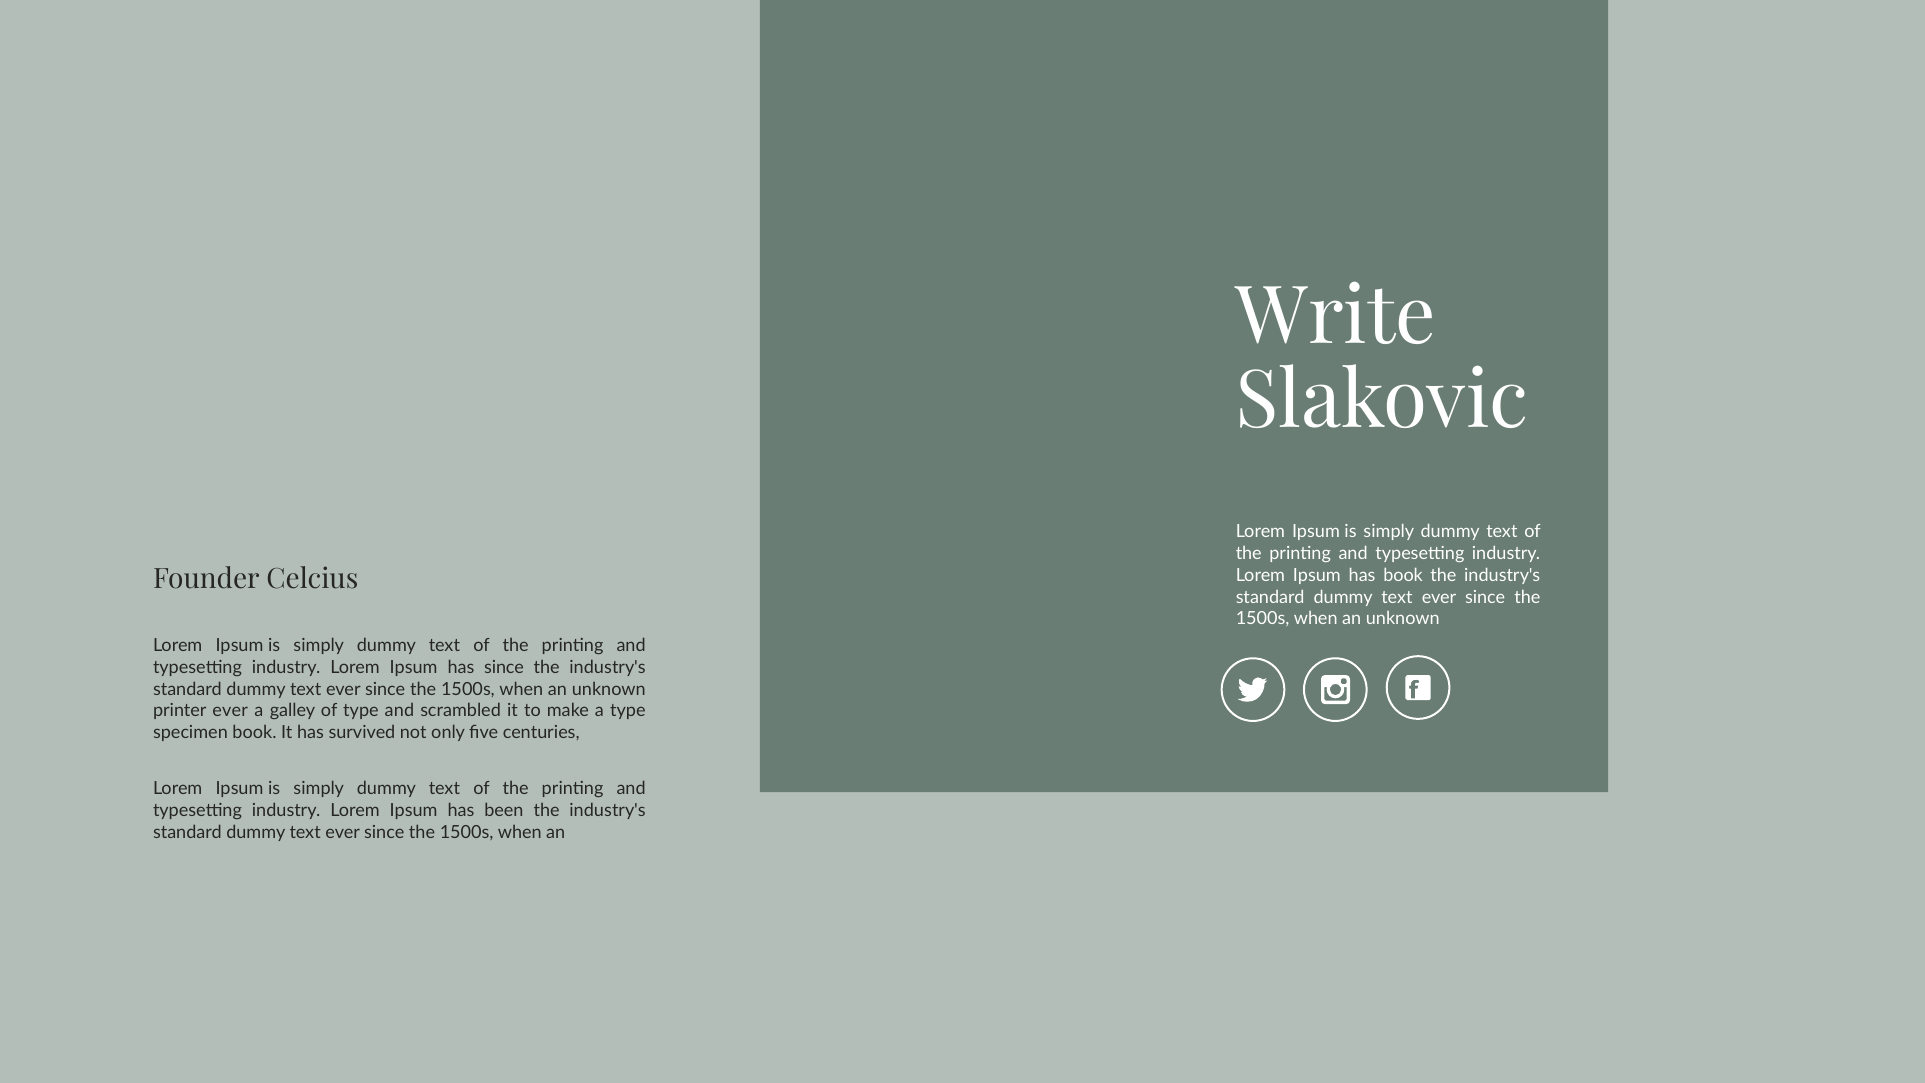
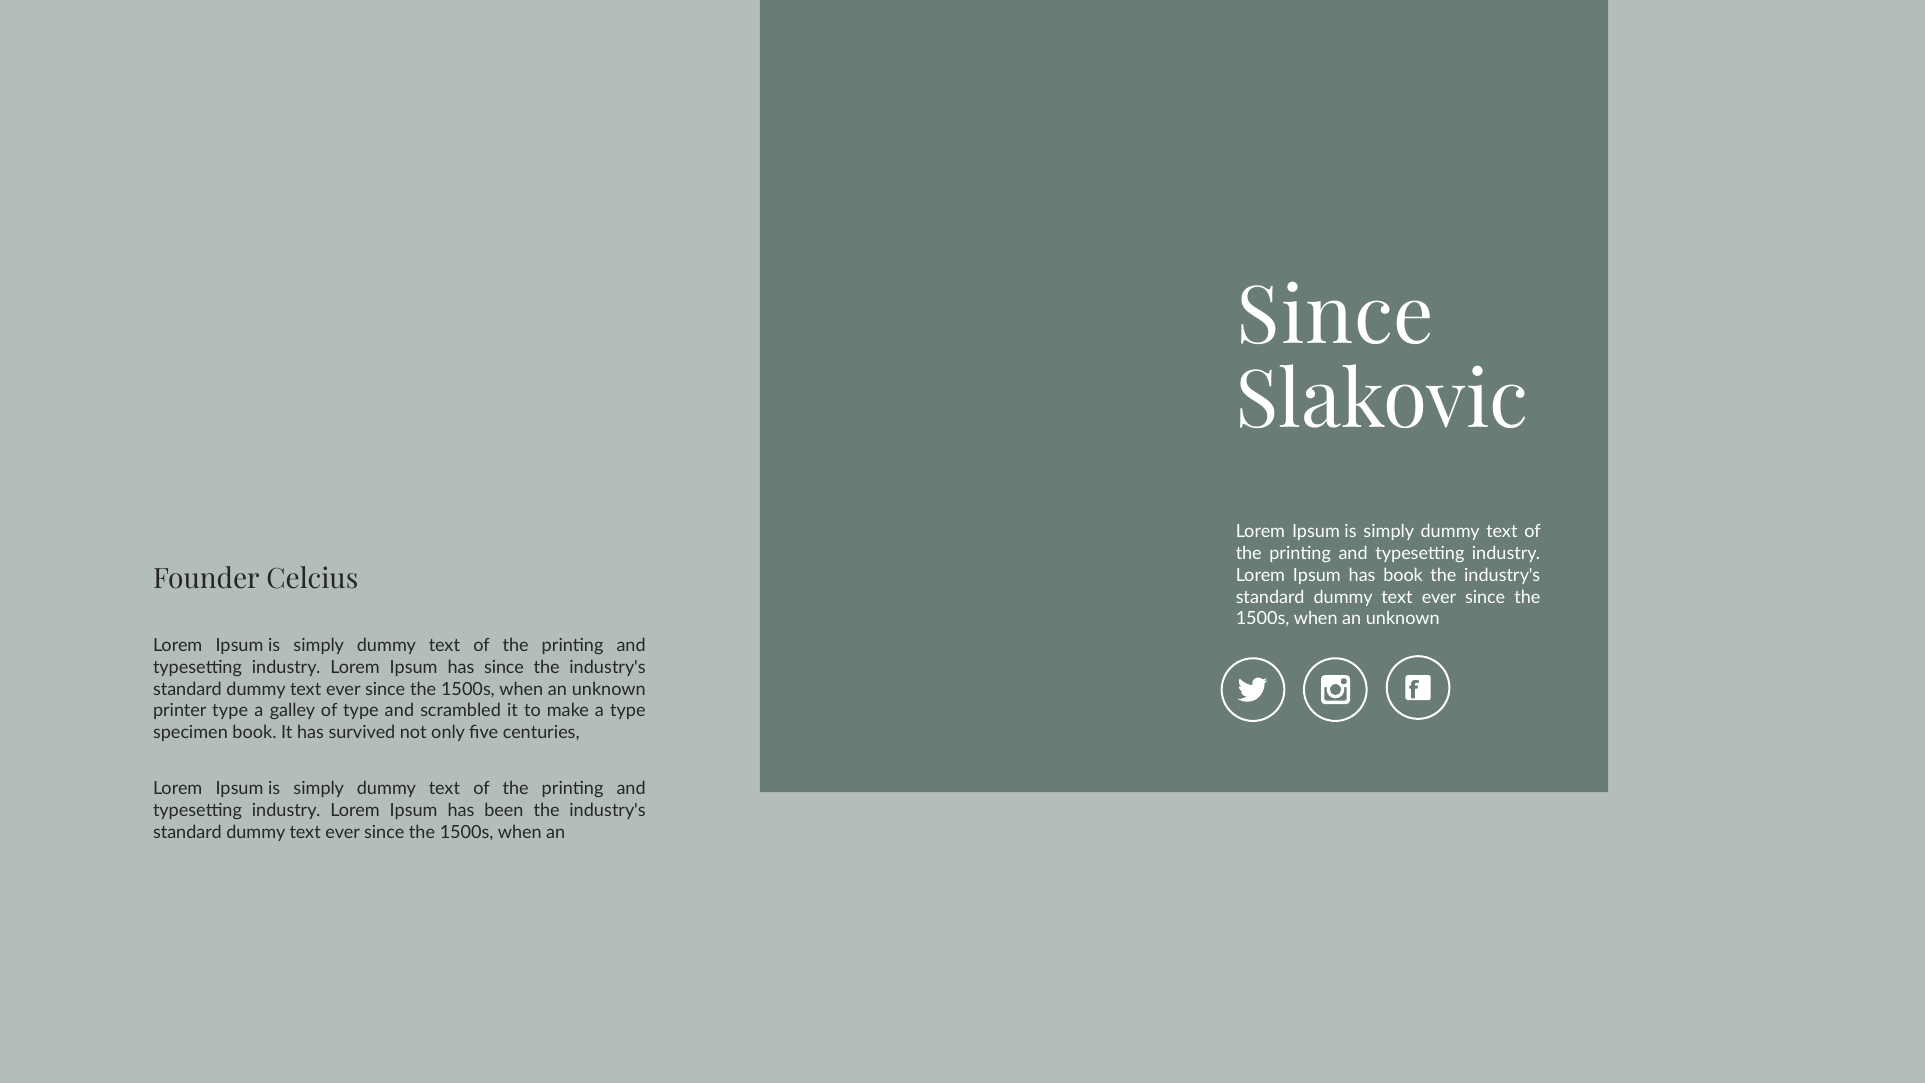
Write at (1336, 317): Write -> Since
printer ever: ever -> type
